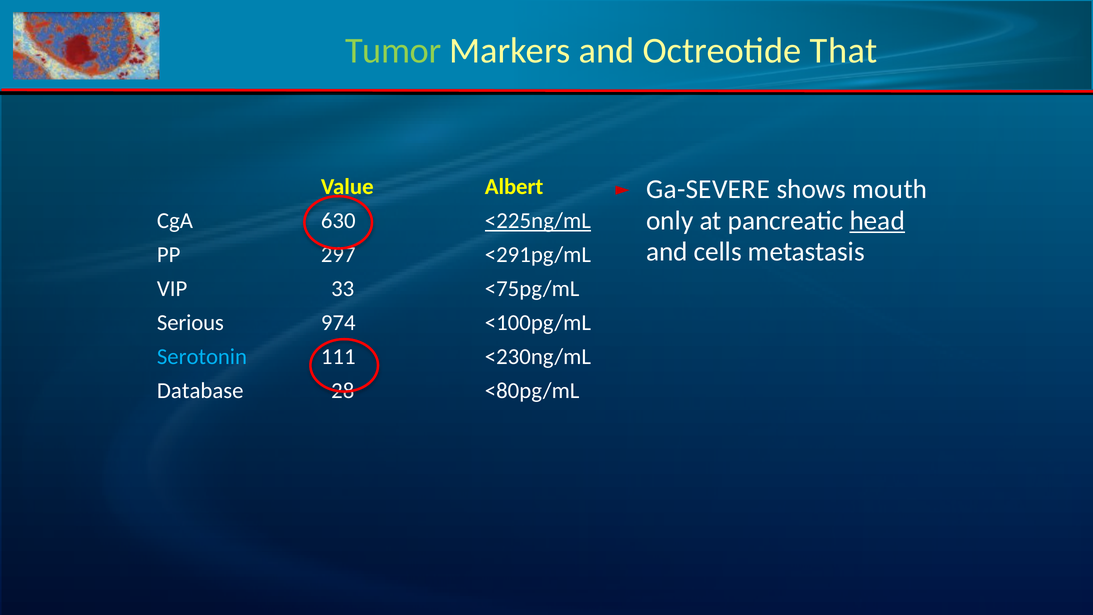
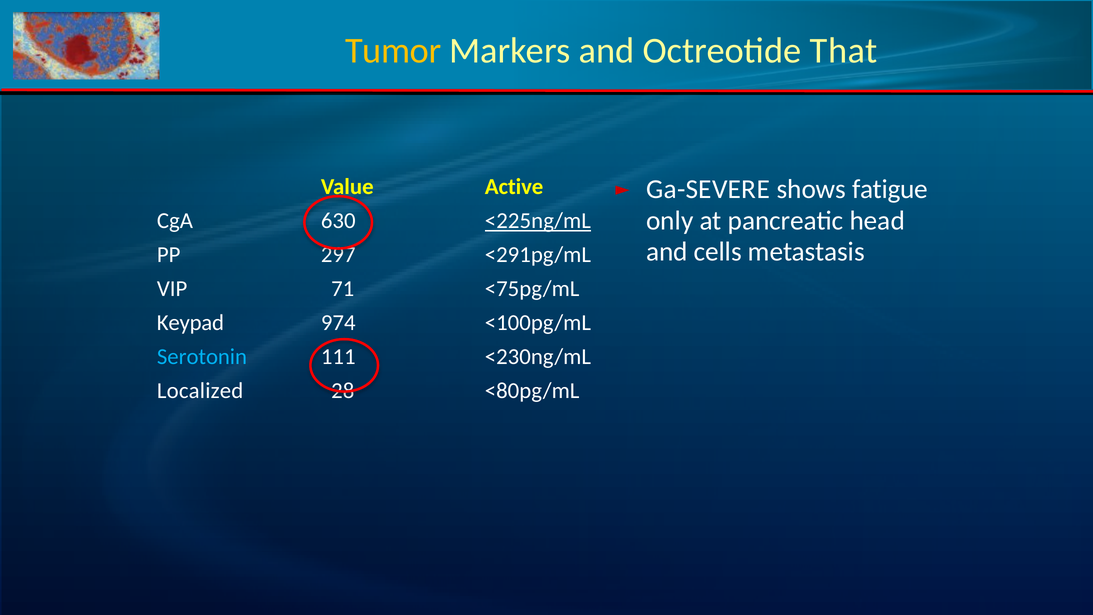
Tumor colour: light green -> yellow
Albert: Albert -> Active
mouth: mouth -> fatigue
head underline: present -> none
33: 33 -> 71
Serious: Serious -> Keypad
Database: Database -> Localized
